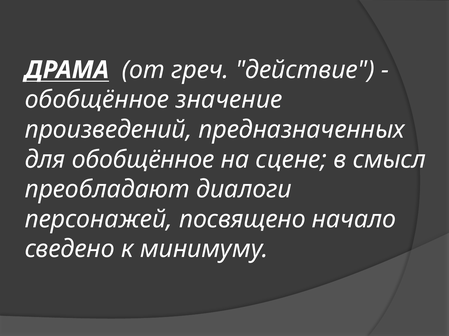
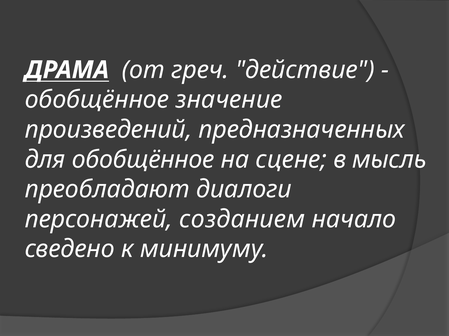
смысл: смысл -> мысль
посвящено: посвящено -> созданием
